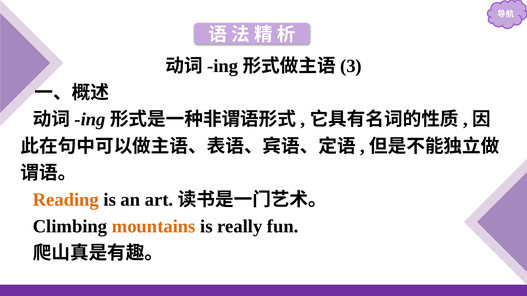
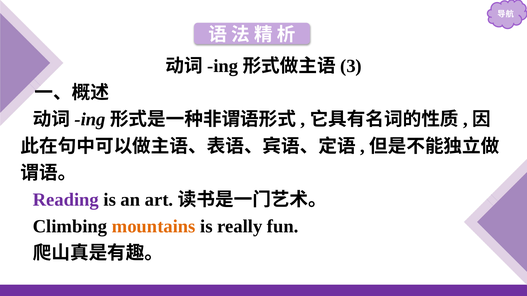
Reading colour: orange -> purple
